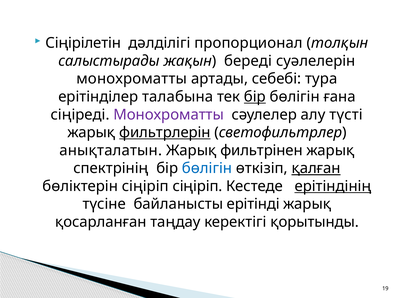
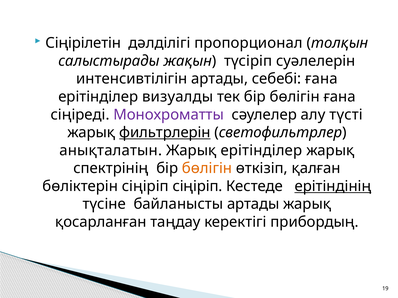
береді: береді -> түсіріп
монохроматты at (132, 79): монохроматты -> интенсивтілігін
себебі тура: тура -> ғана
талабына: талабына -> визуалды
бір at (255, 97) underline: present -> none
Жарық фильтрінен: фильтрінен -> ерітінділер
бөлігін at (207, 169) colour: blue -> orange
қалған underline: present -> none
байланысты ерітінді: ерітінді -> артады
қорытынды: қорытынды -> прибордың
